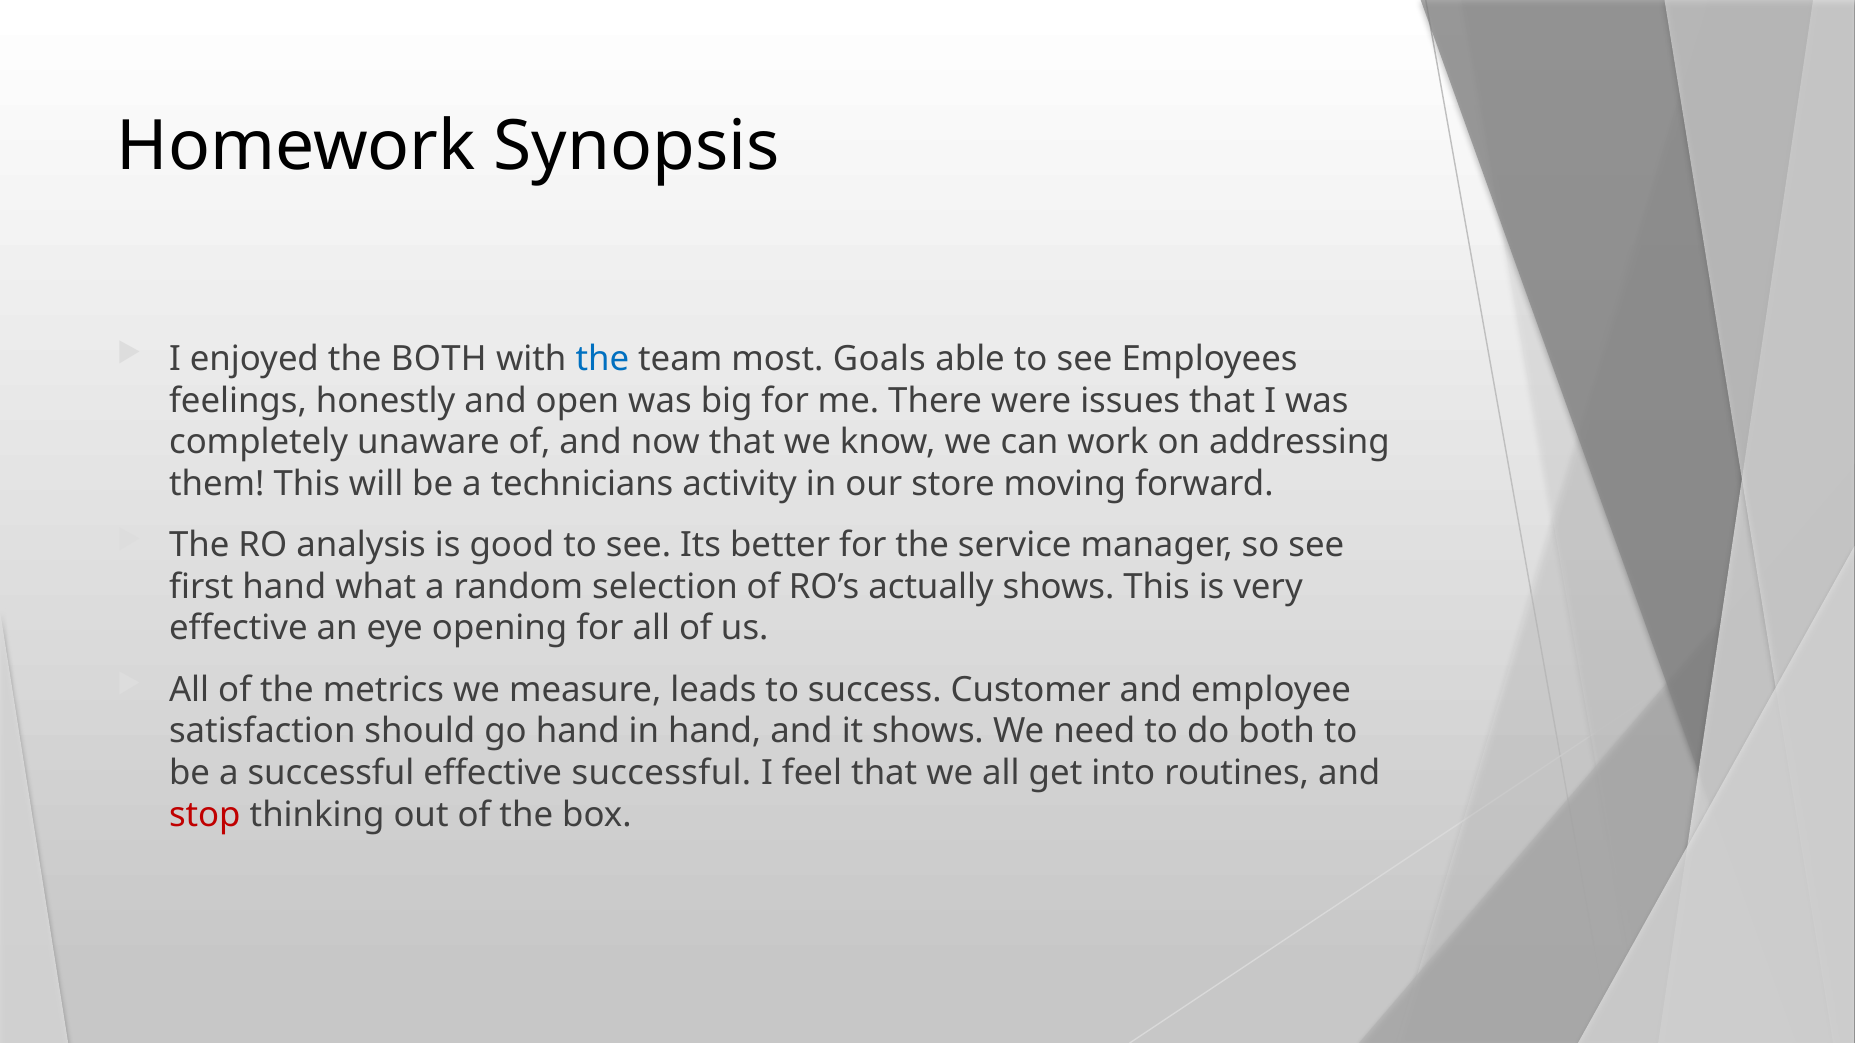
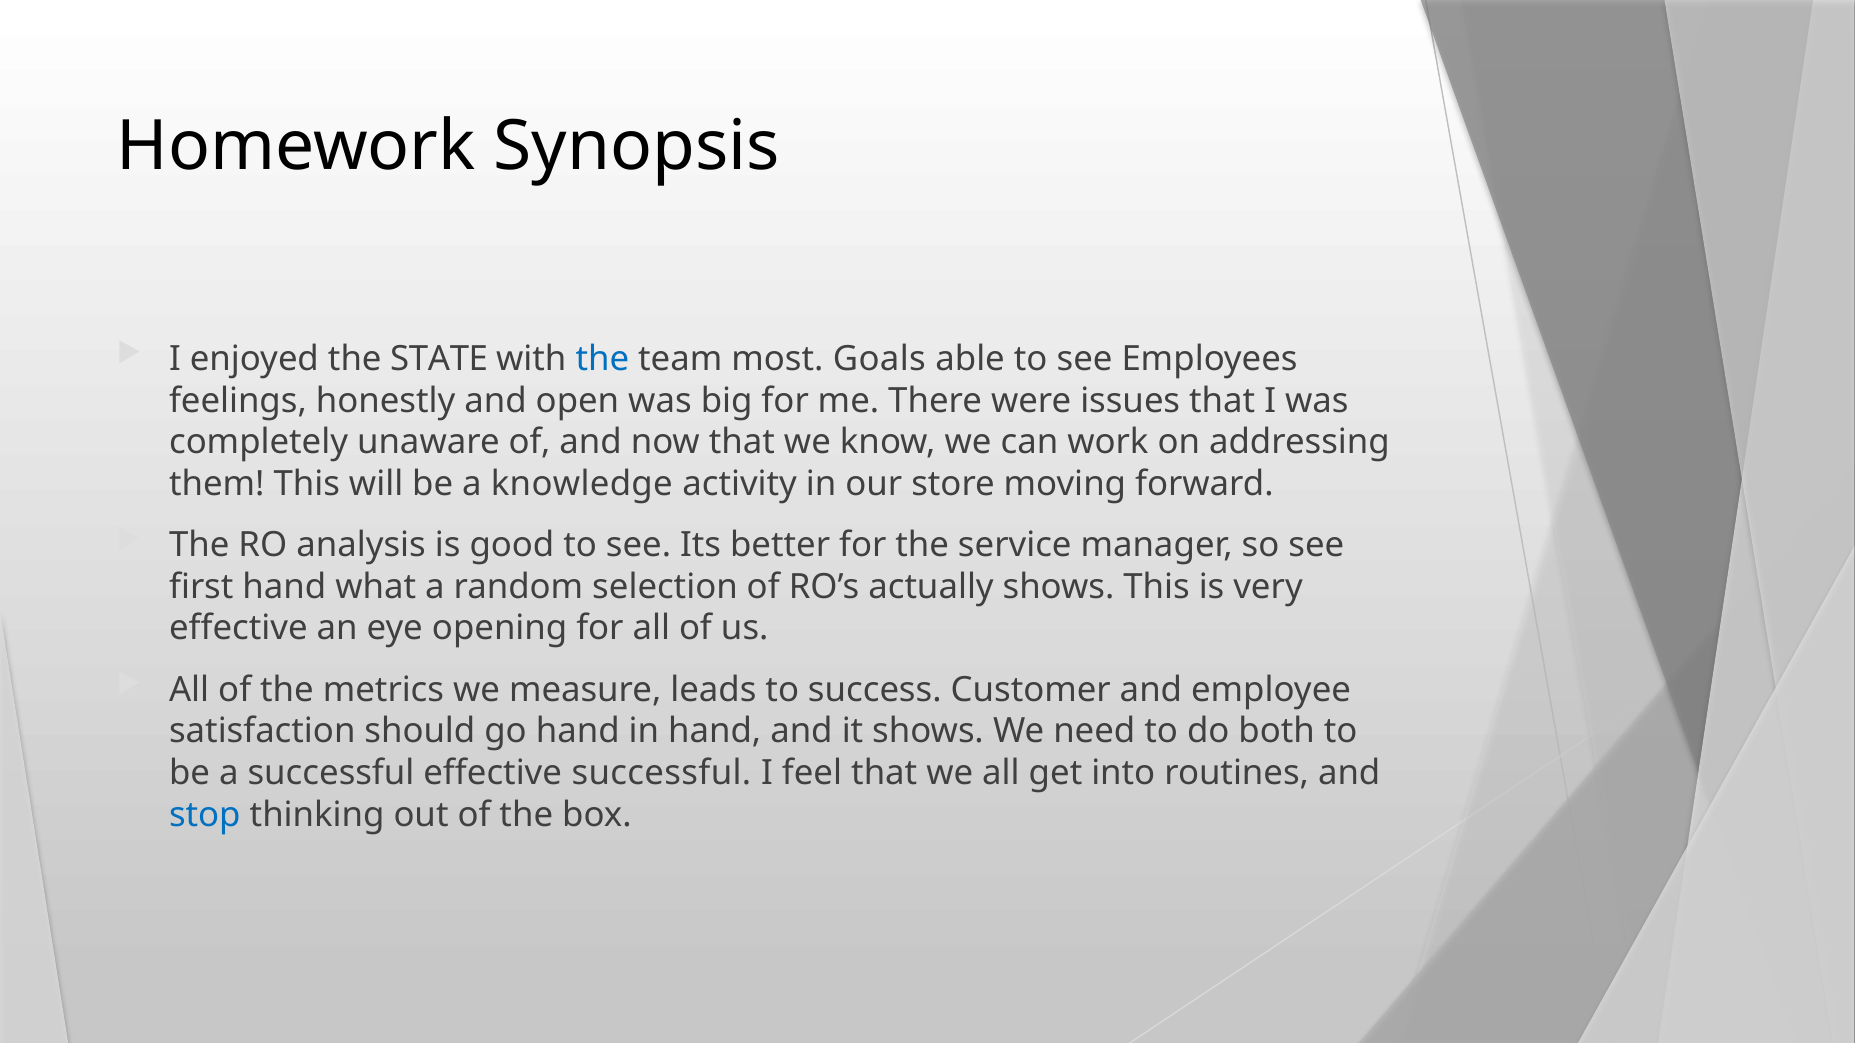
the BOTH: BOTH -> STATE
technicians: technicians -> knowledge
stop colour: red -> blue
